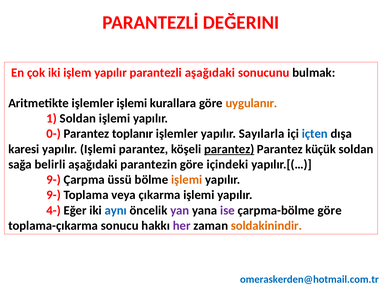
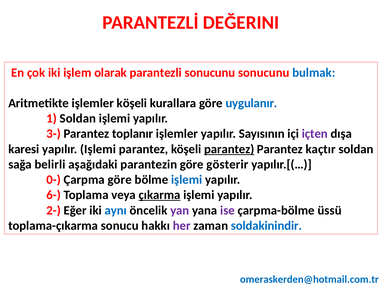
işlem yapılır: yapılır -> olarak
parantezli aşağıdaki: aşağıdaki -> sonucunu
bulmak colour: black -> blue
işlemler işlemi: işlemi -> köşeli
uygulanır colour: orange -> blue
0-: 0- -> 3-
Sayılarla: Sayılarla -> Sayısının
içten colour: blue -> purple
küçük: küçük -> kaçtır
içindeki: içindeki -> gösterir
9- at (54, 179): 9- -> 0-
Çarpma üssü: üssü -> göre
işlemi at (187, 179) colour: orange -> blue
9- at (54, 195): 9- -> 6-
çıkarma underline: none -> present
4-: 4- -> 2-
çarpma-bölme göre: göre -> üssü
soldakinindir colour: orange -> blue
